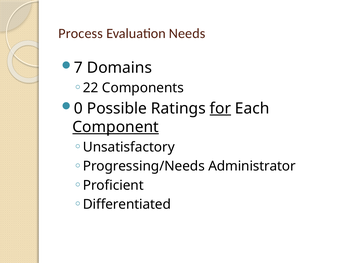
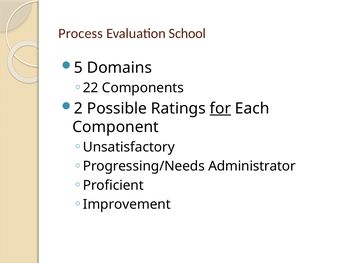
Needs: Needs -> School
7: 7 -> 5
0: 0 -> 2
Component underline: present -> none
Differentiated: Differentiated -> Improvement
